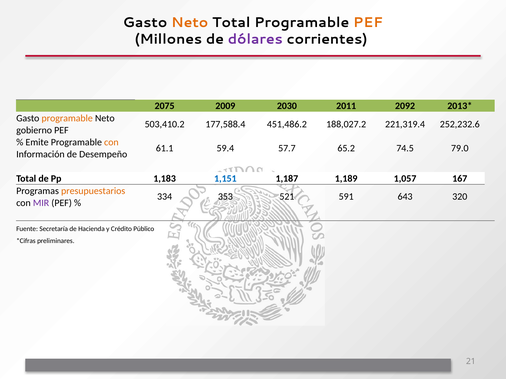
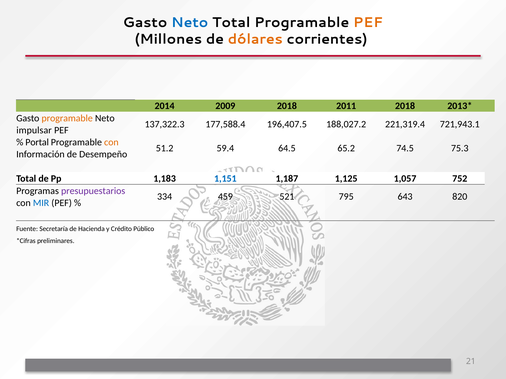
Neto at (190, 23) colour: orange -> blue
dólares colour: purple -> orange
2075: 2075 -> 2014
2009 2030: 2030 -> 2018
2011 2092: 2092 -> 2018
503,410.2: 503,410.2 -> 137,322.3
451,486.2: 451,486.2 -> 196,407.5
252,232.6: 252,232.6 -> 721,943.1
gobierno: gobierno -> impulsar
Emite: Emite -> Portal
61.1: 61.1 -> 51.2
57.7: 57.7 -> 64.5
79.0: 79.0 -> 75.3
1,189: 1,189 -> 1,125
167: 167 -> 752
presupuestarios colour: orange -> purple
353: 353 -> 459
591: 591 -> 795
320: 320 -> 820
MIR colour: purple -> blue
